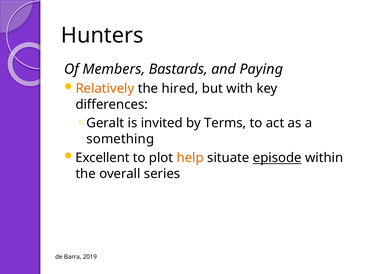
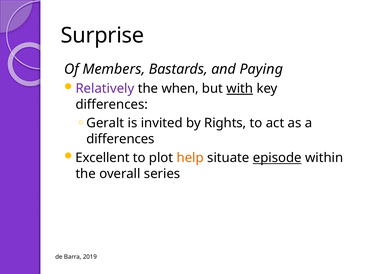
Hunters: Hunters -> Surprise
Relatively colour: orange -> purple
hired: hired -> when
with underline: none -> present
Terms: Terms -> Rights
something at (120, 139): something -> differences
